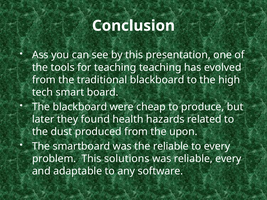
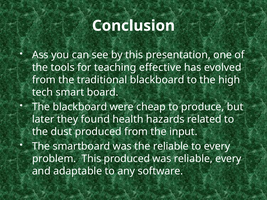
teaching teaching: teaching -> effective
upon: upon -> input
This solutions: solutions -> produced
